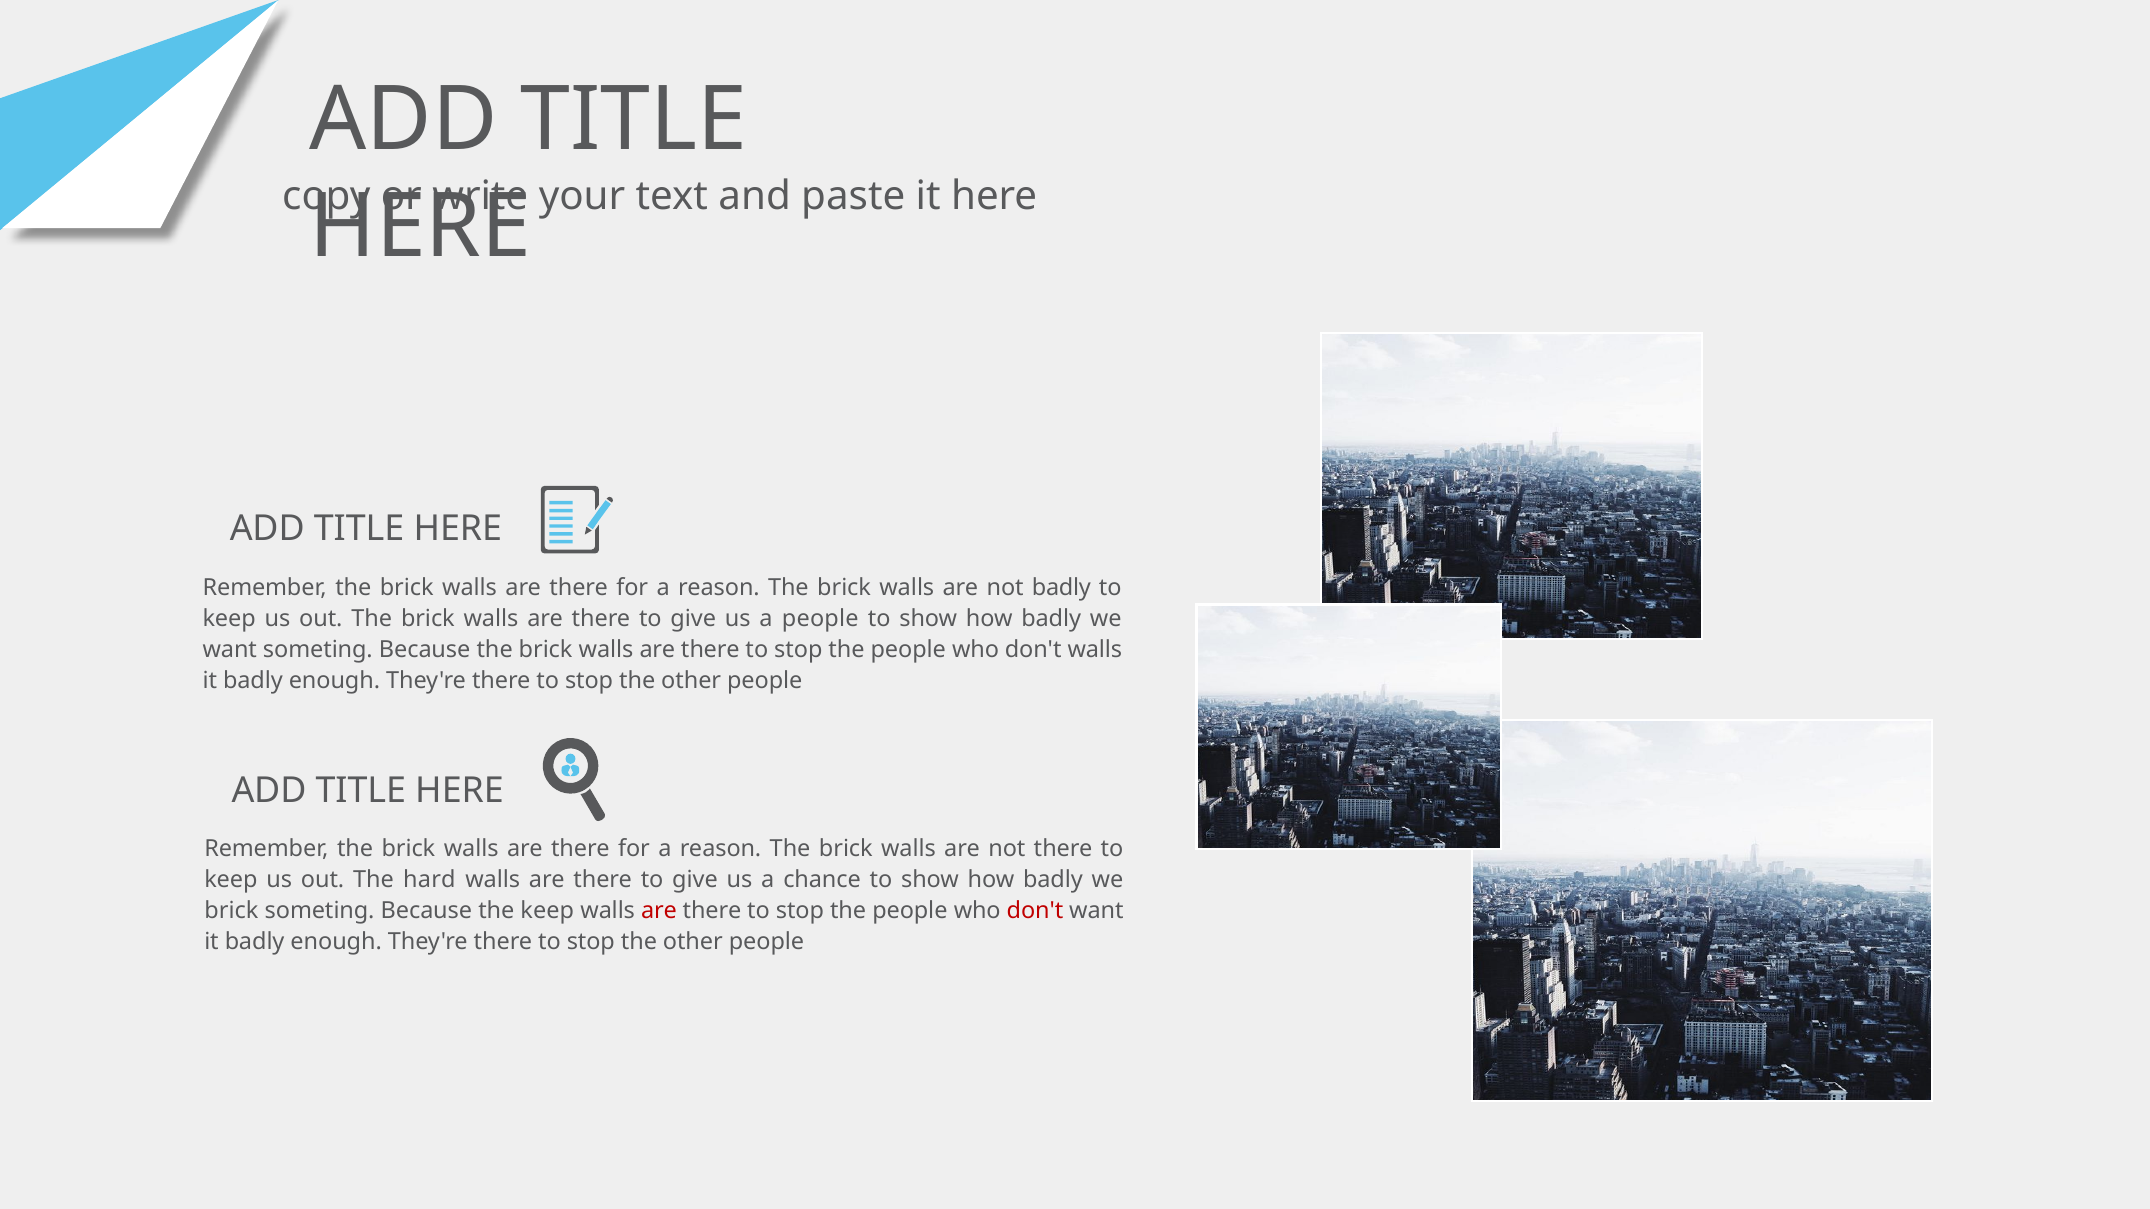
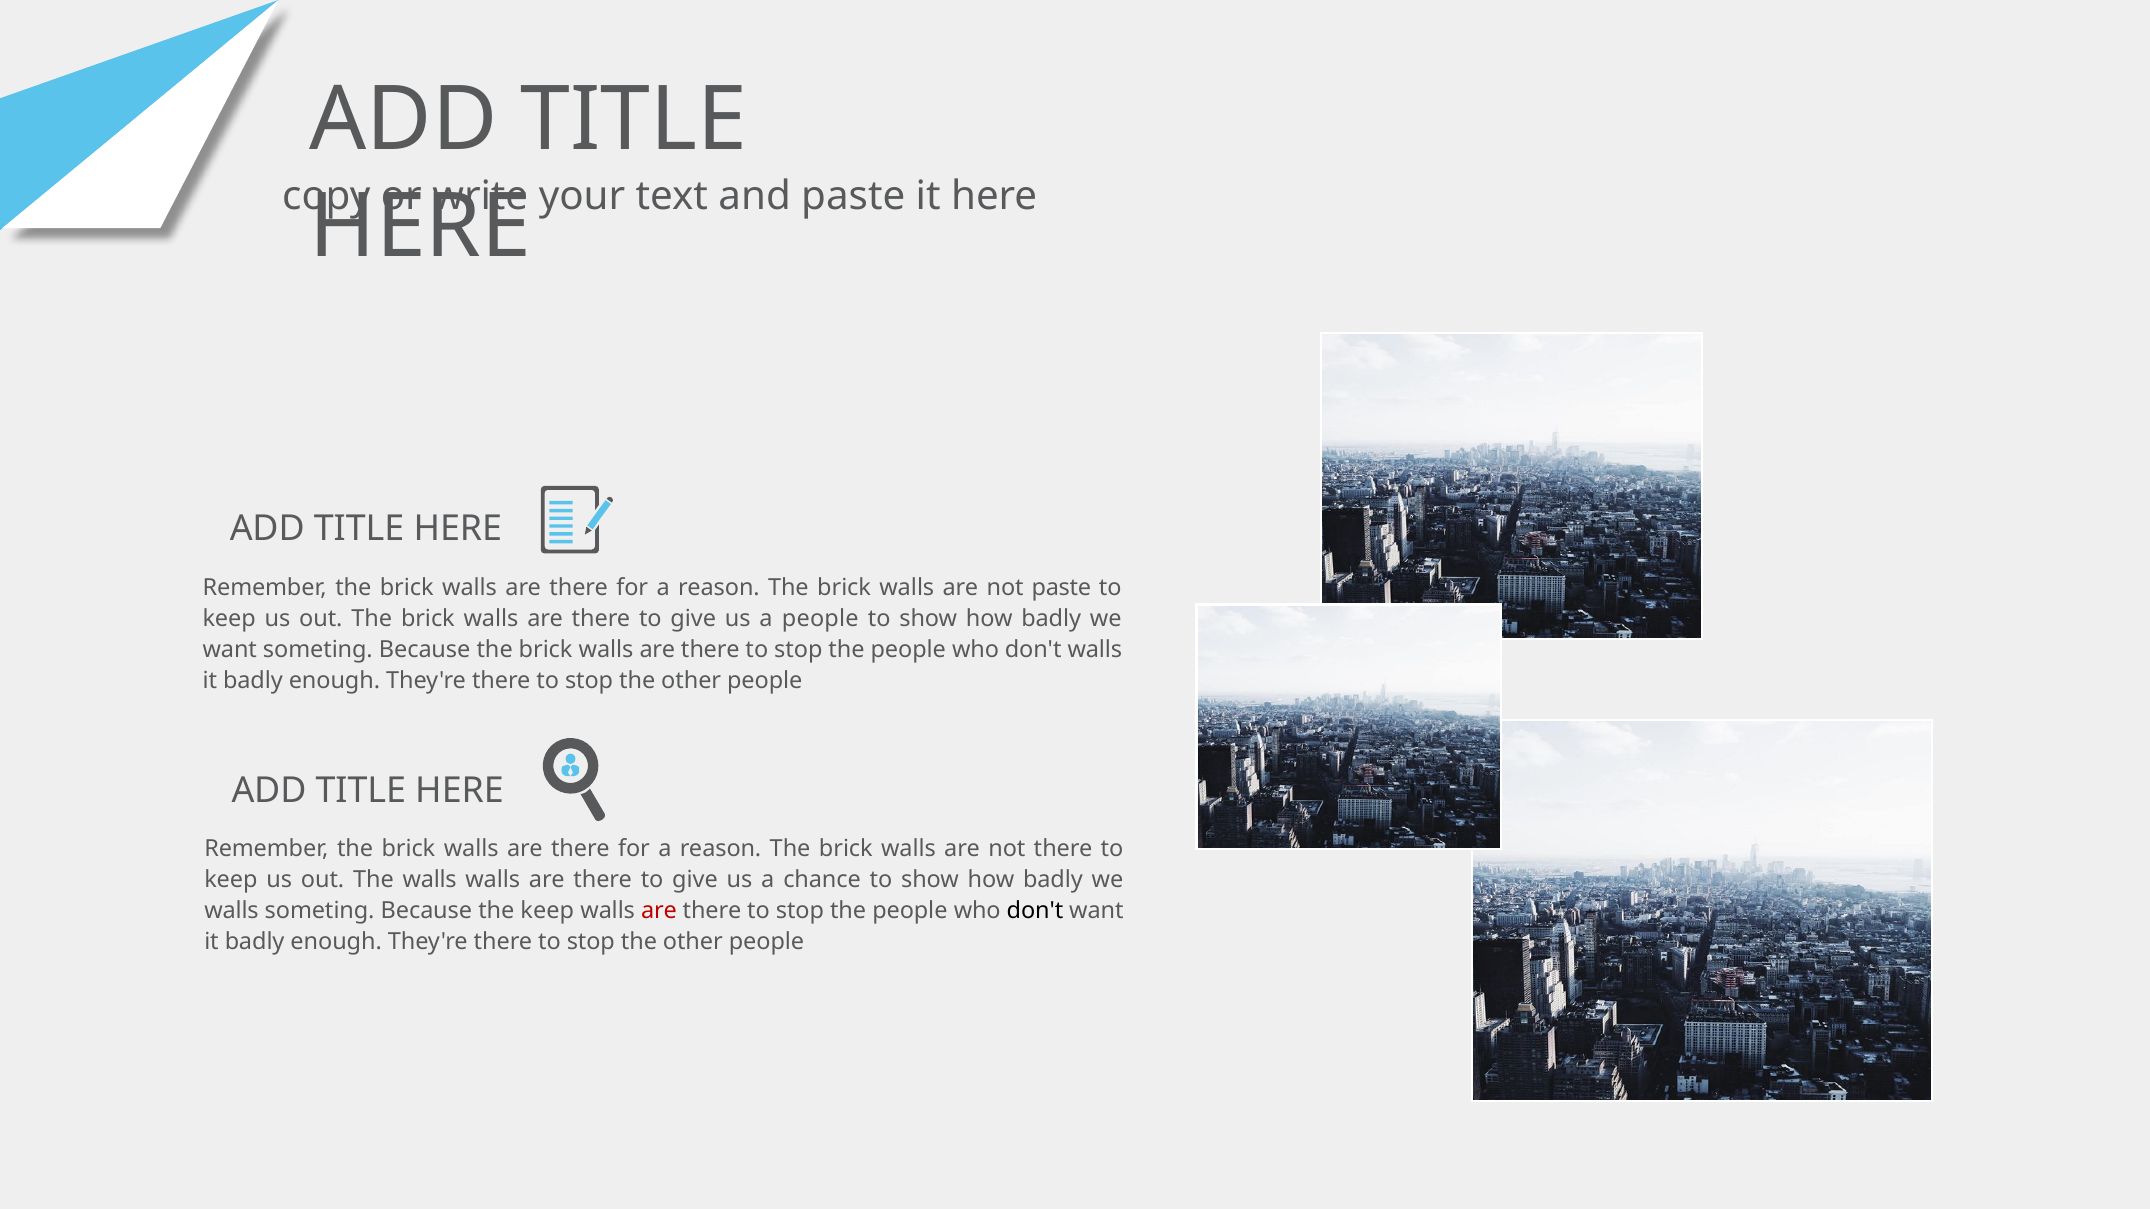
not badly: badly -> paste
The hard: hard -> walls
brick at (231, 911): brick -> walls
don't at (1035, 911) colour: red -> black
